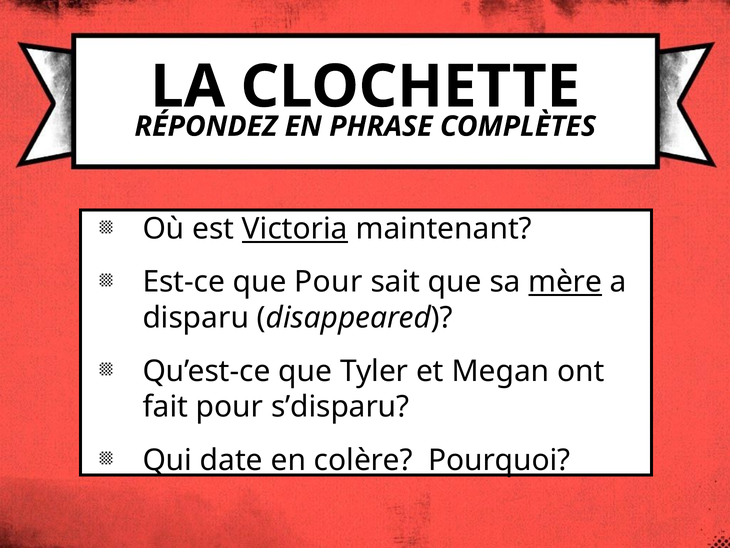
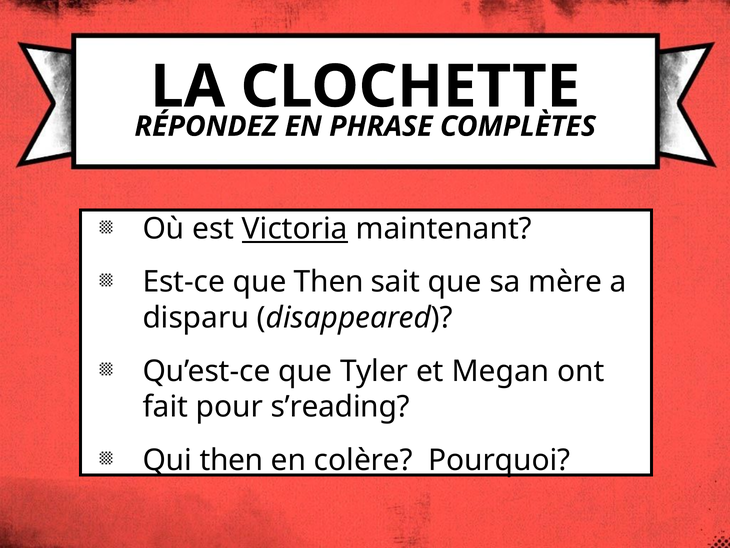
que Pour: Pour -> Then
mère underline: present -> none
s’disparu: s’disparu -> s’reading
Qui date: date -> then
